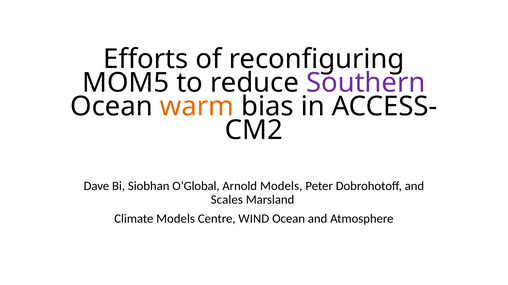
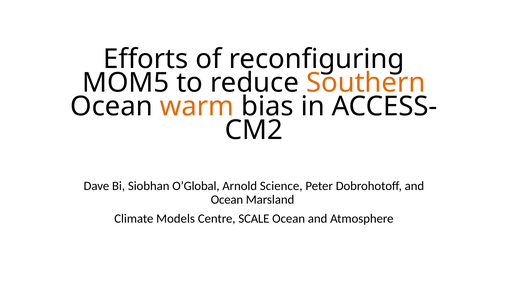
Southern colour: purple -> orange
Arnold Models: Models -> Science
Scales at (227, 200): Scales -> Ocean
WIND: WIND -> SCALE
